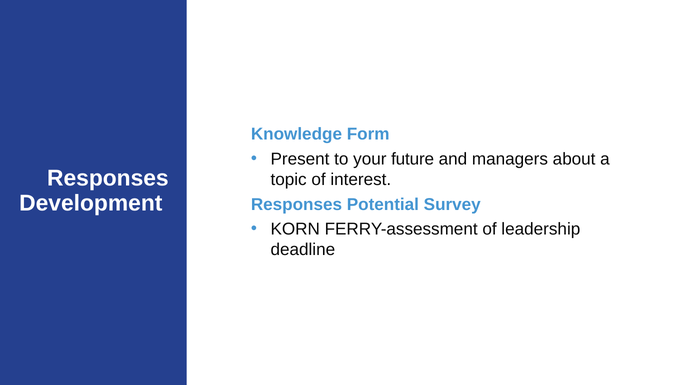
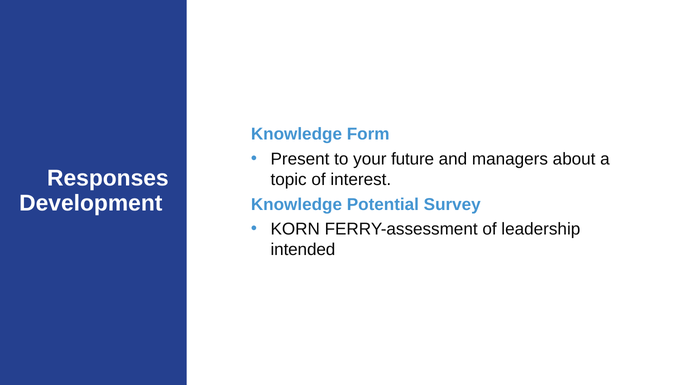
Responses at (296, 204): Responses -> Knowledge
deadline: deadline -> intended
